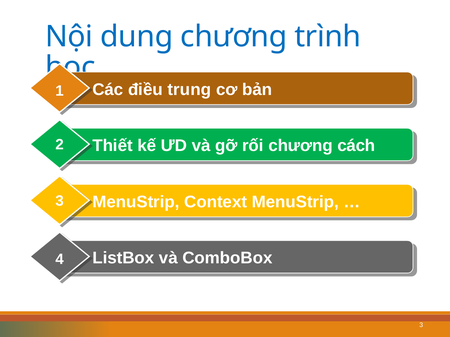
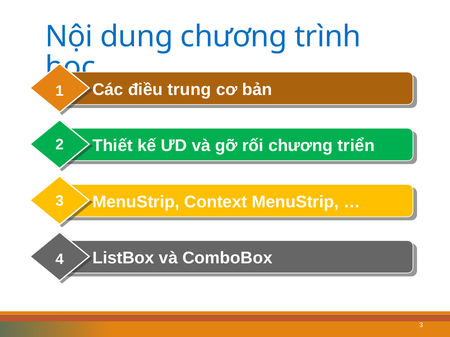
cách: cách -> triển
